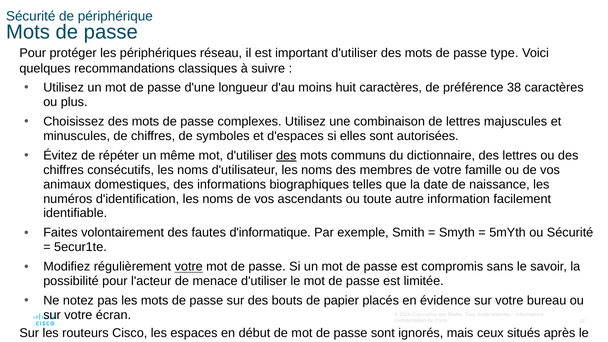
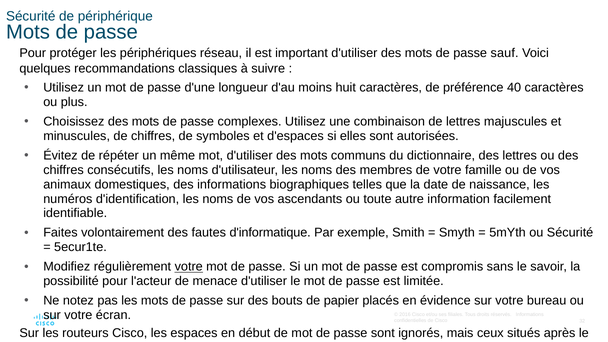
type: type -> sauf
38: 38 -> 40
des at (286, 156) underline: present -> none
